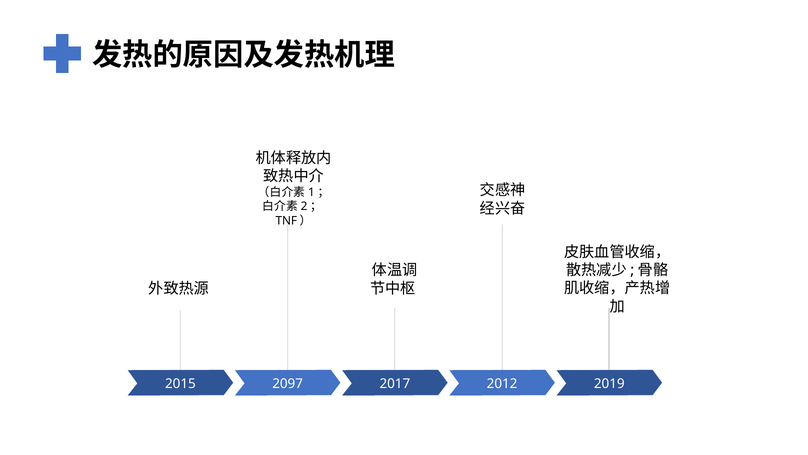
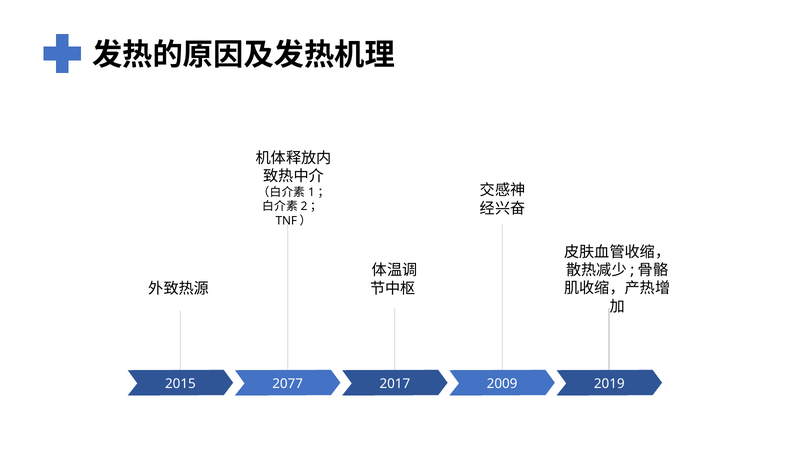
2097: 2097 -> 2077
2012: 2012 -> 2009
